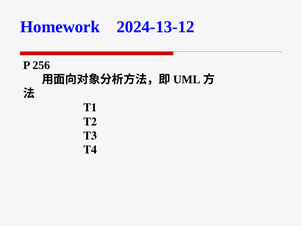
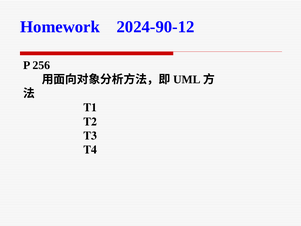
2024-13-12: 2024-13-12 -> 2024-90-12
